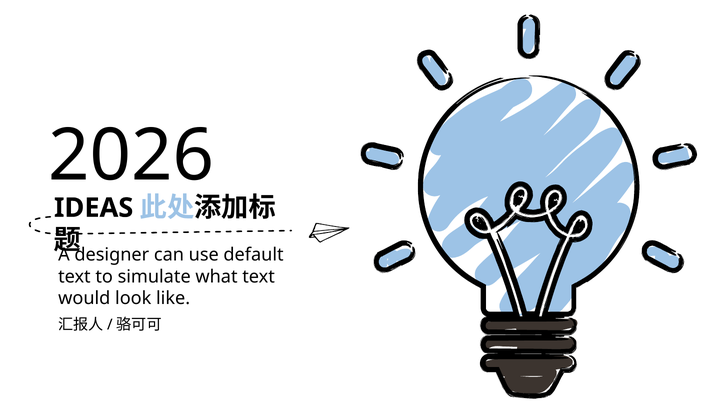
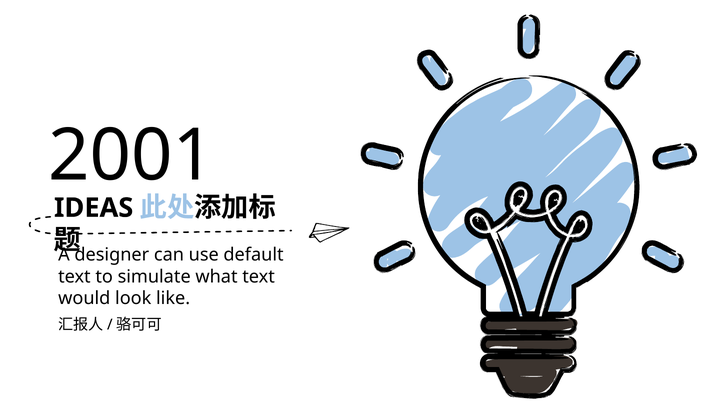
2026: 2026 -> 2001
